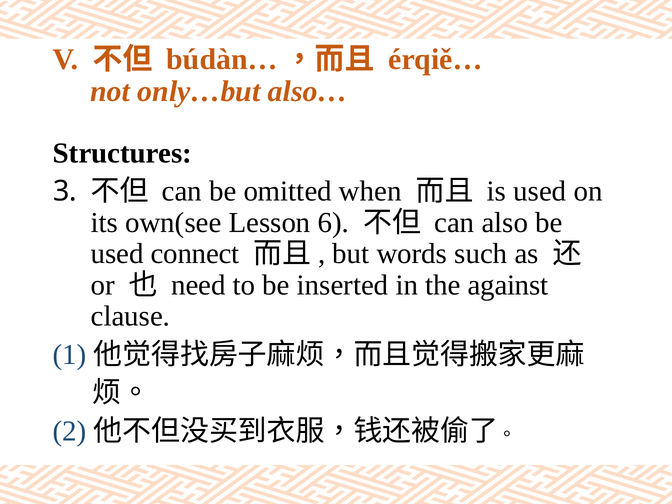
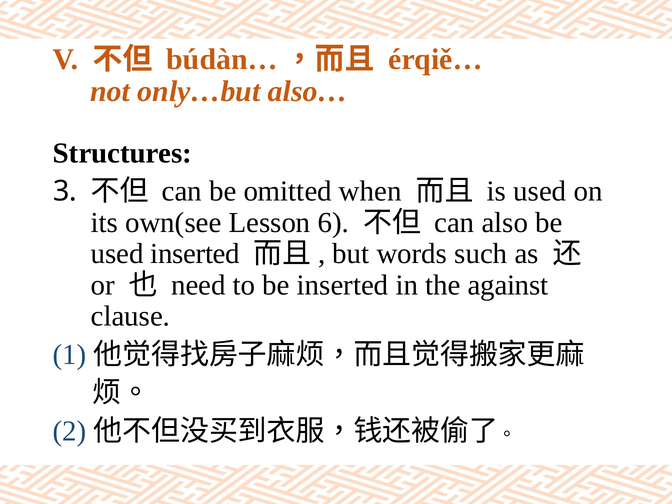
used connect: connect -> inserted
